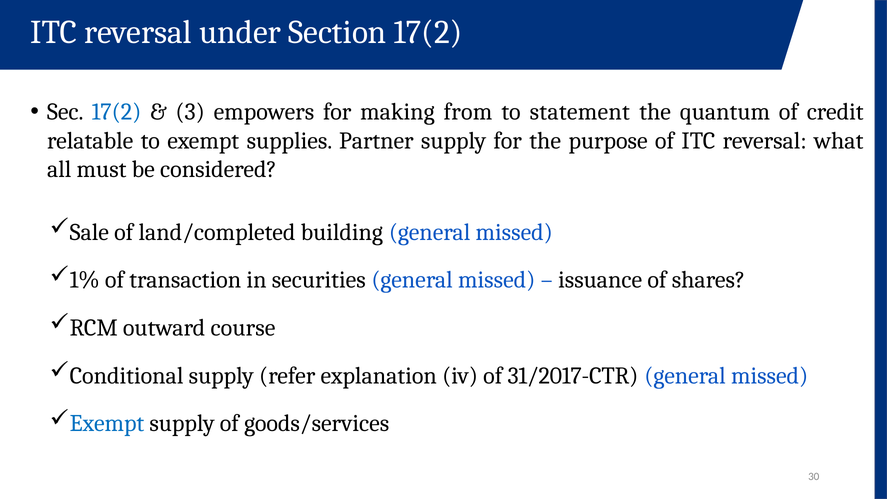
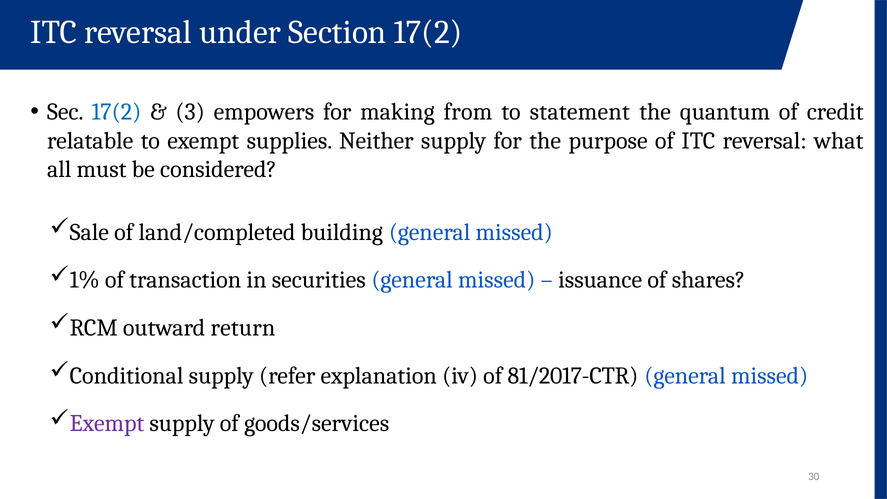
Partner: Partner -> Neither
course: course -> return
31/2017-CTR: 31/2017-CTR -> 81/2017-CTR
Exempt at (107, 423) colour: blue -> purple
